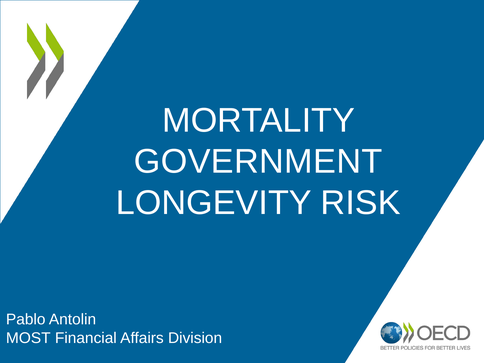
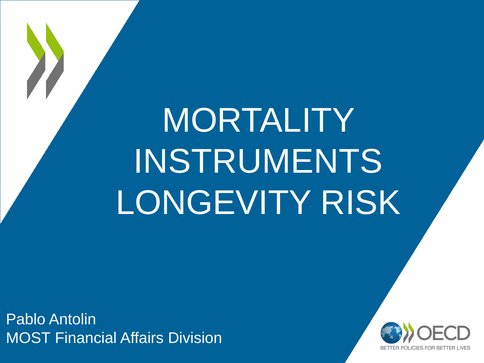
GOVERNMENT: GOVERNMENT -> INSTRUMENTS
